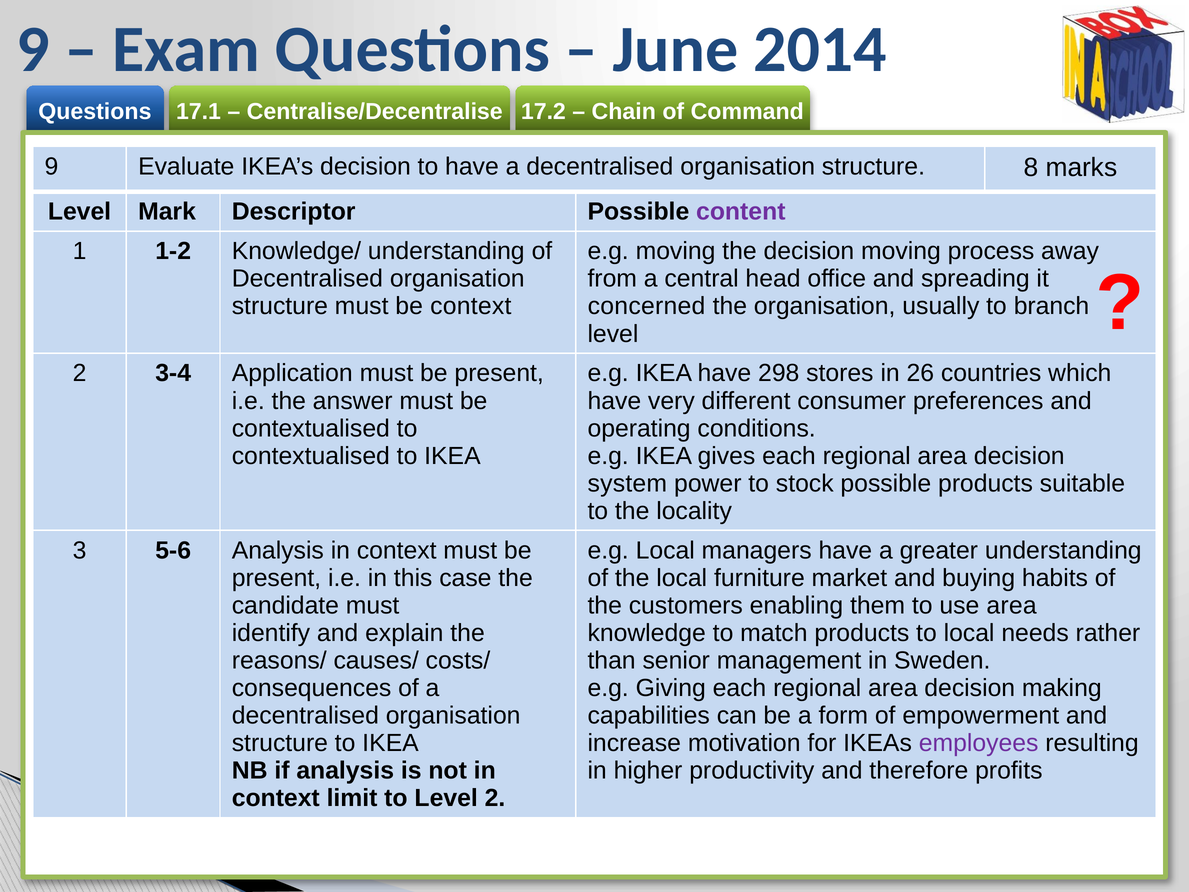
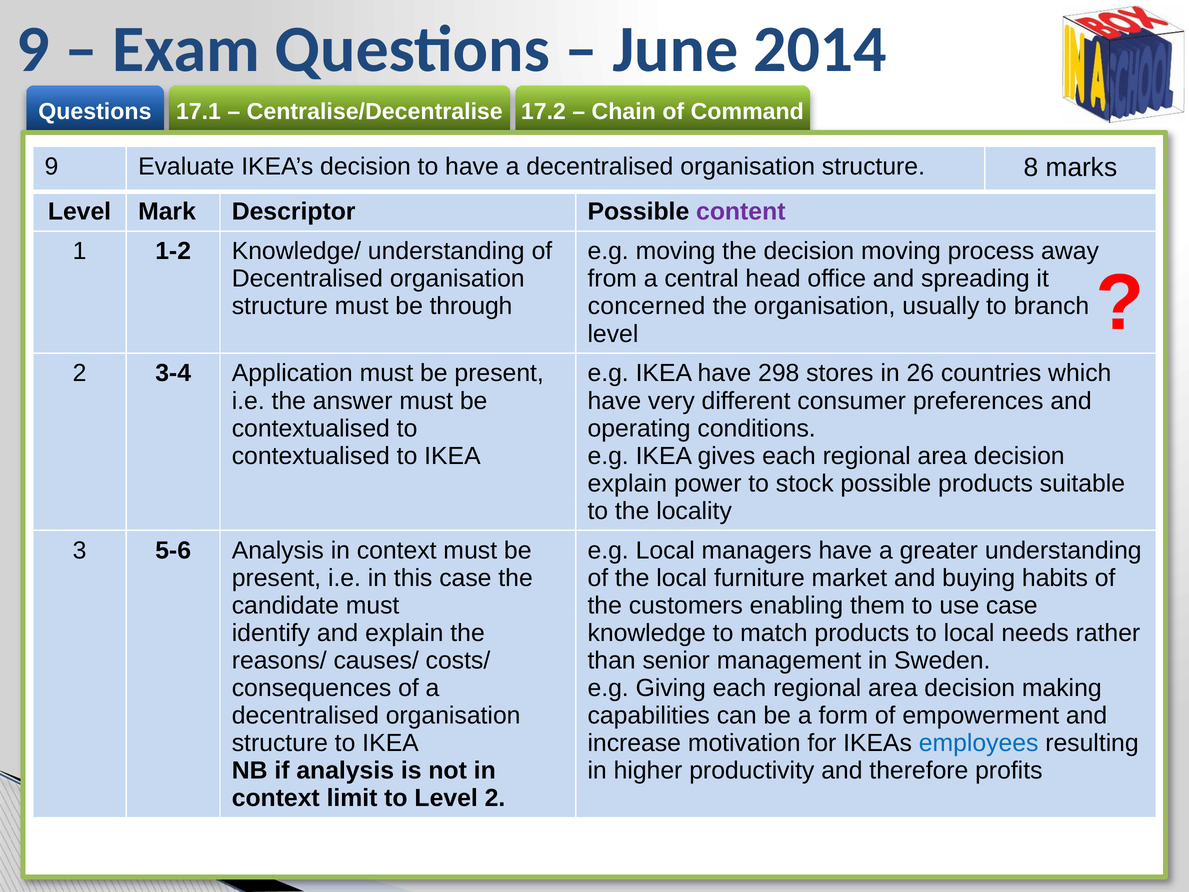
be context: context -> through
system at (627, 483): system -> explain
use area: area -> case
employees colour: purple -> blue
